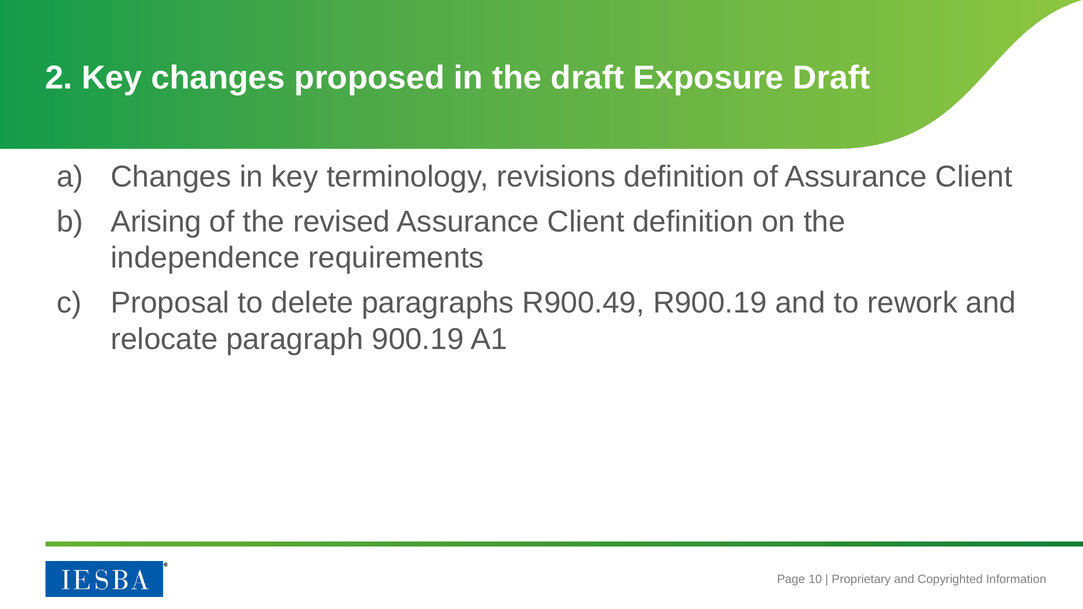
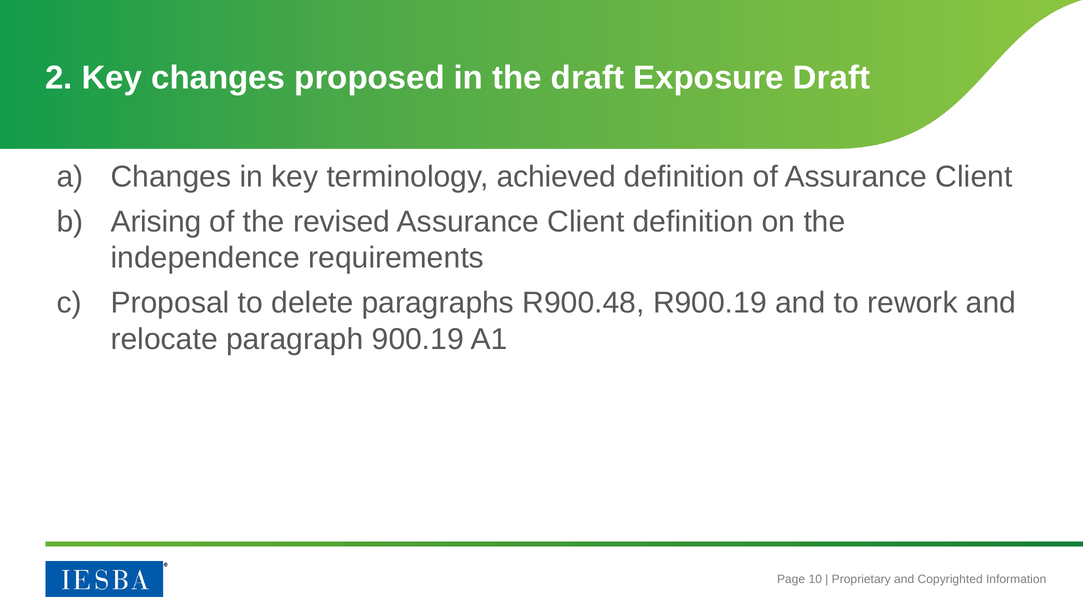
revisions: revisions -> achieved
R900.49: R900.49 -> R900.48
